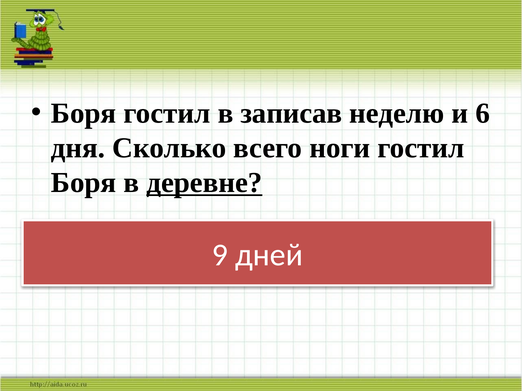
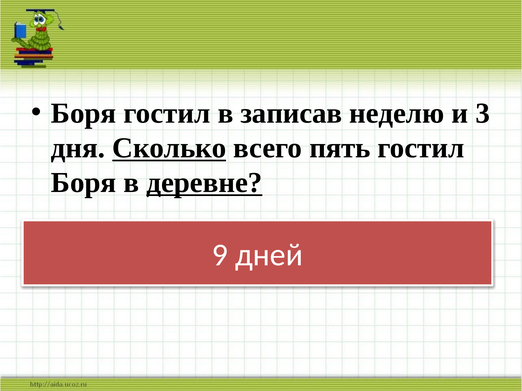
6: 6 -> 3
Сколько underline: none -> present
ноги: ноги -> пять
